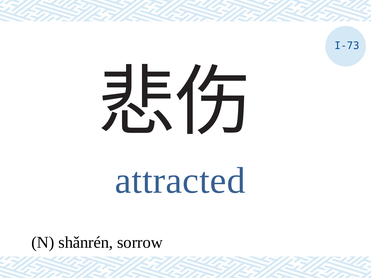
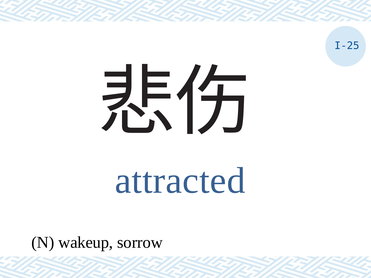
I-73: I-73 -> I-25
shǎnrén: shǎnrén -> wakeup
